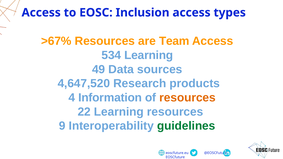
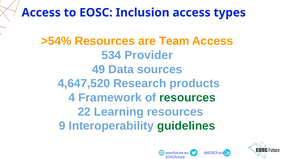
>67%: >67% -> >54%
534 Learning: Learning -> Provider
Information: Information -> Framework
resources at (188, 98) colour: orange -> green
